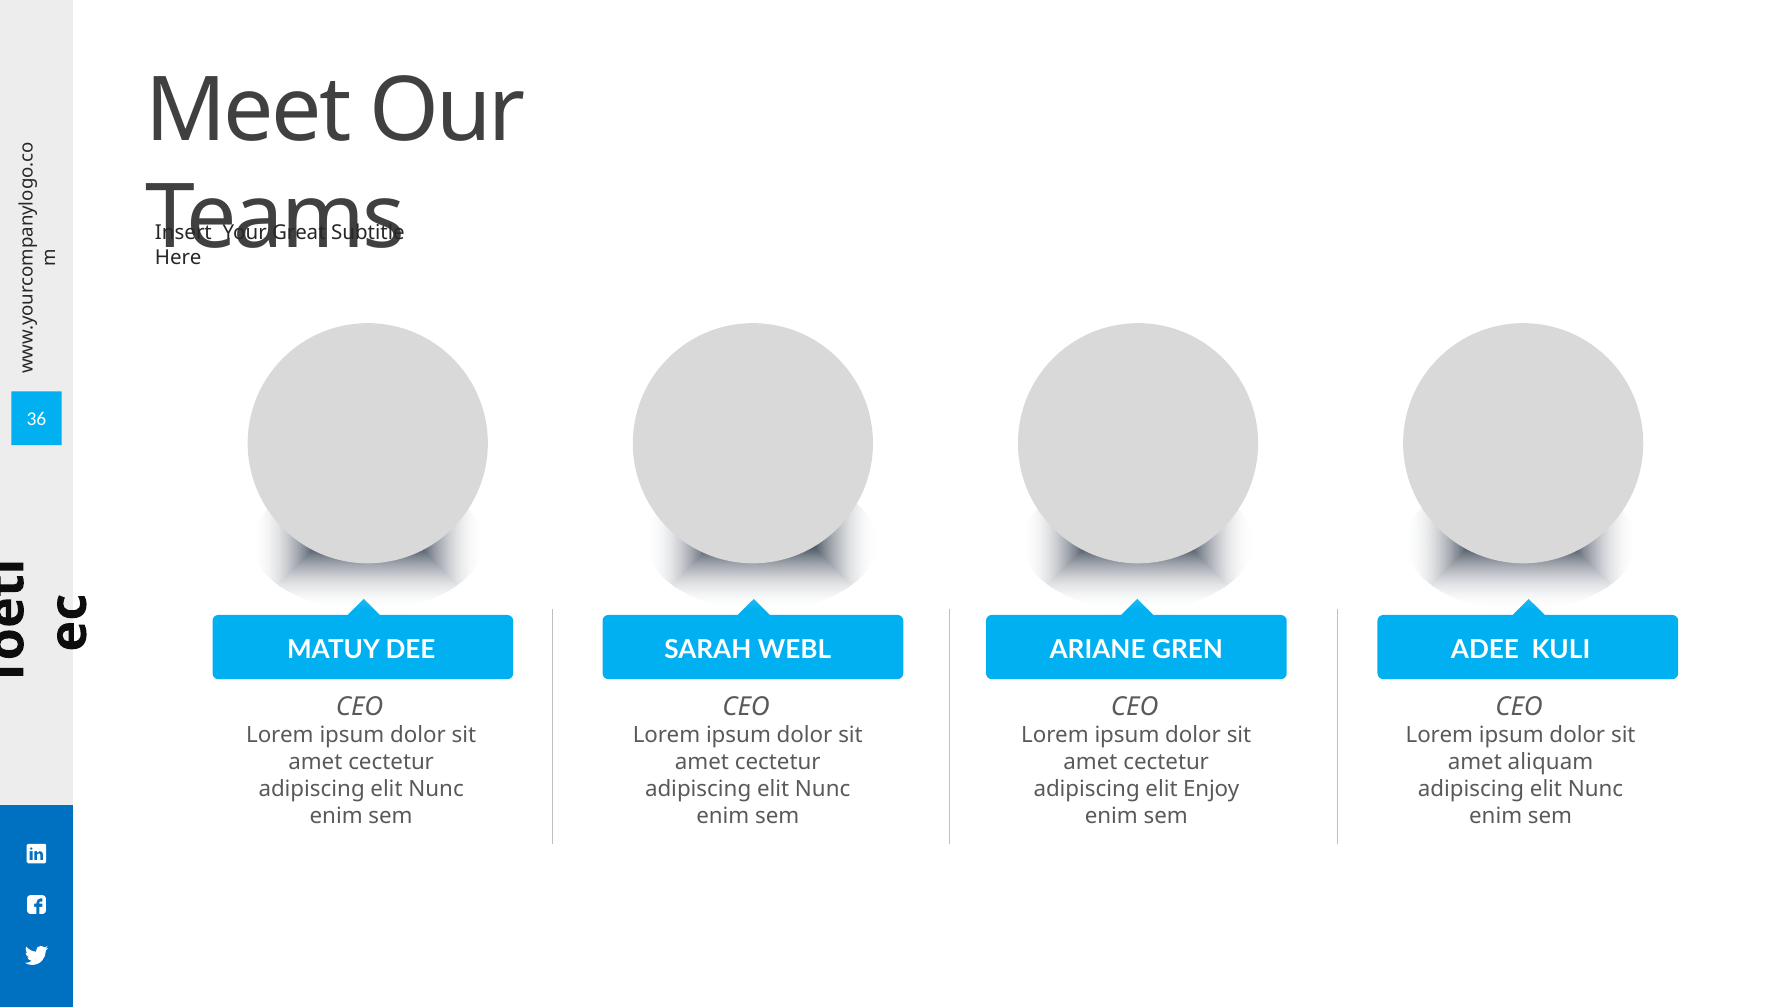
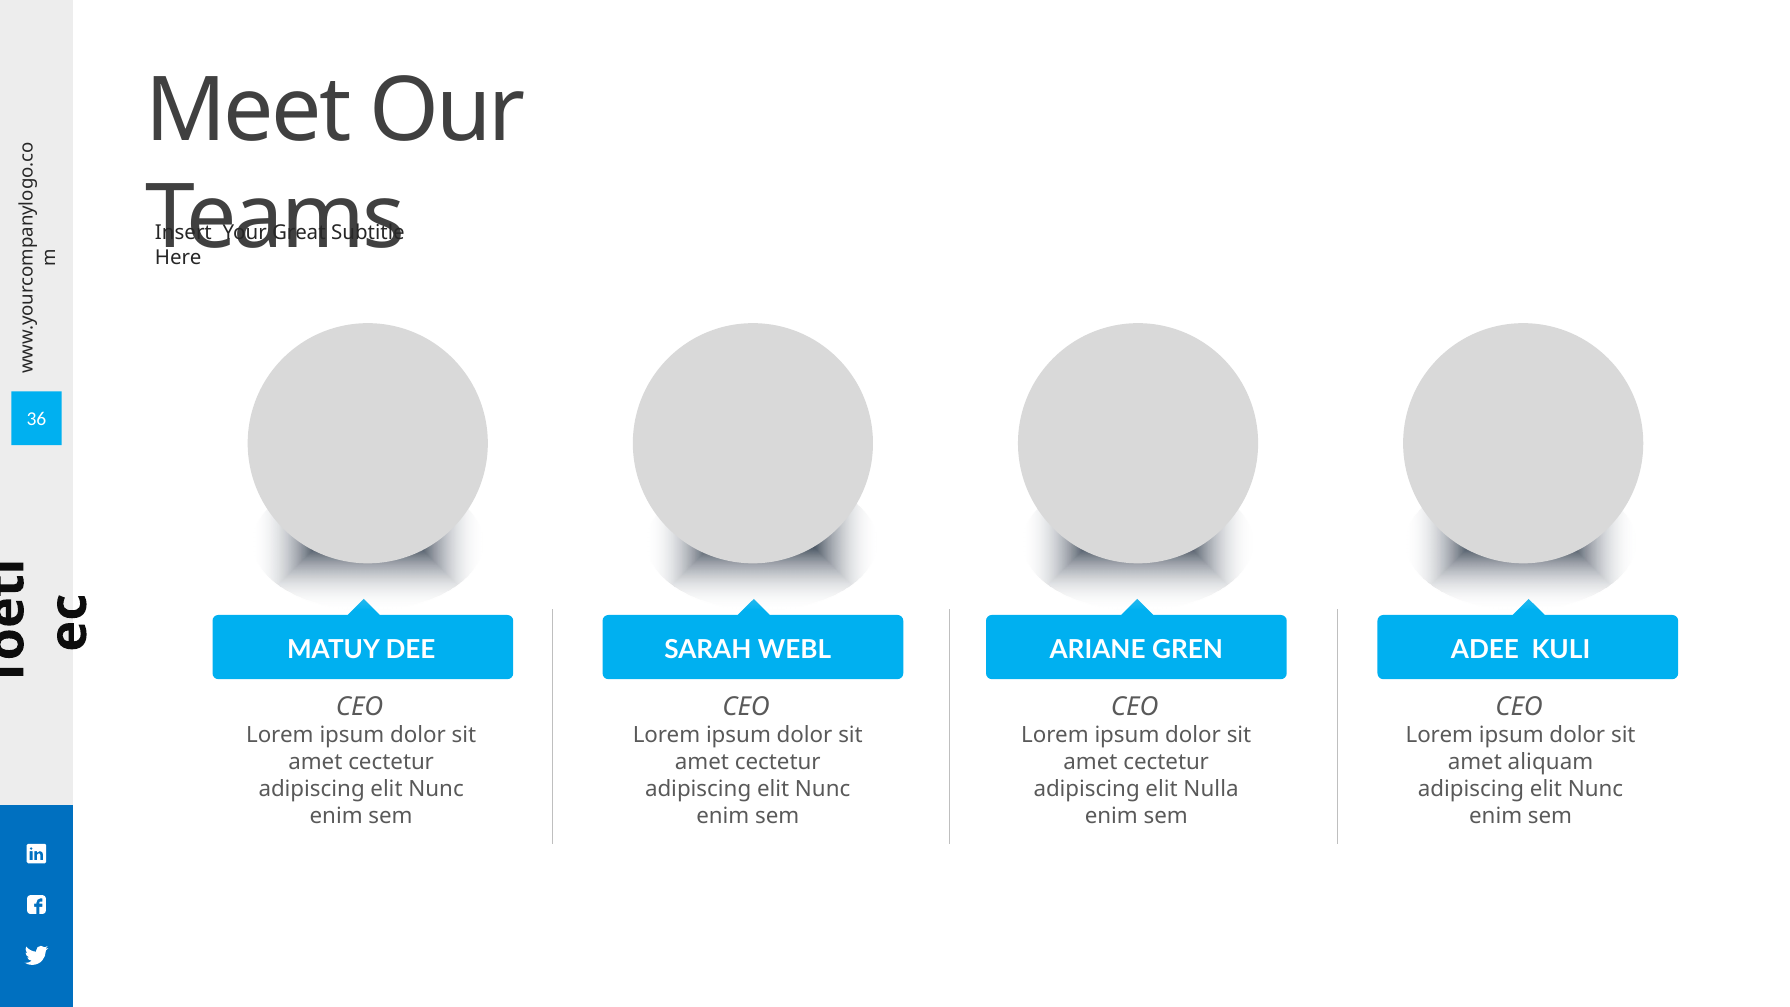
Enjoy: Enjoy -> Nulla
